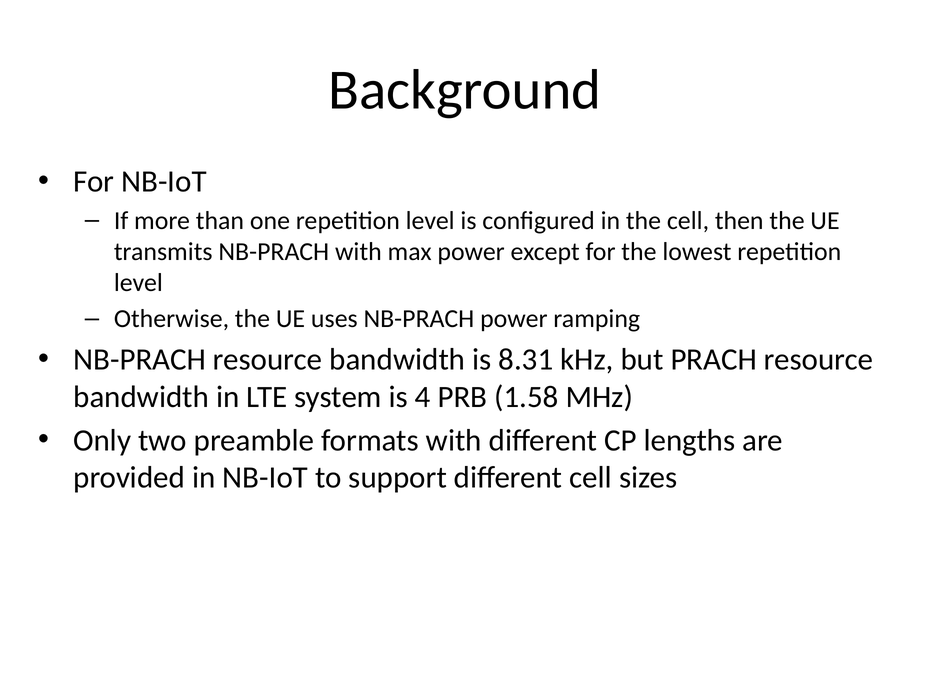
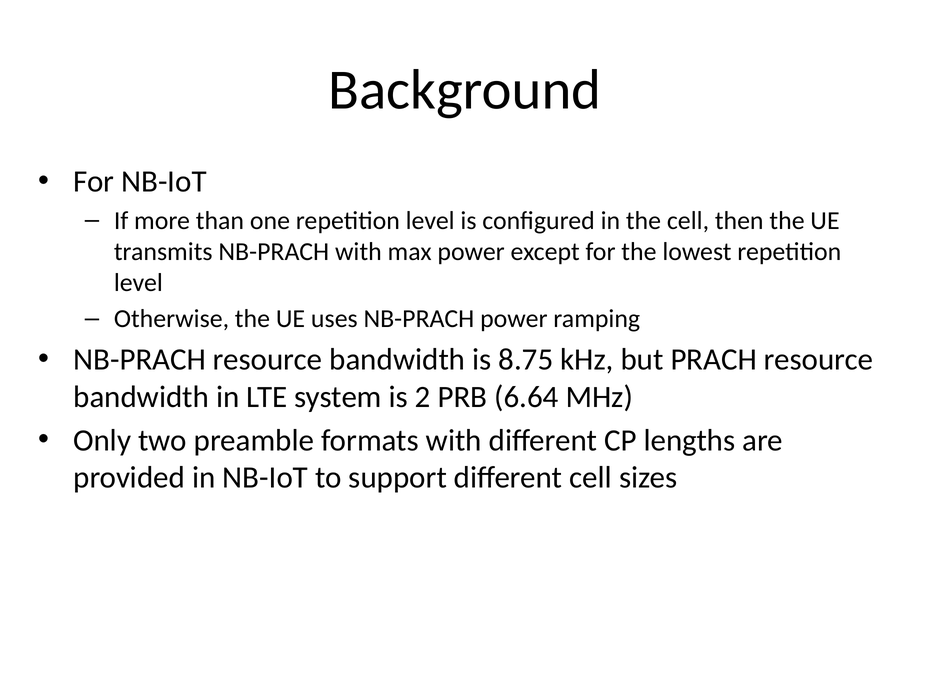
8.31: 8.31 -> 8.75
4: 4 -> 2
1.58: 1.58 -> 6.64
